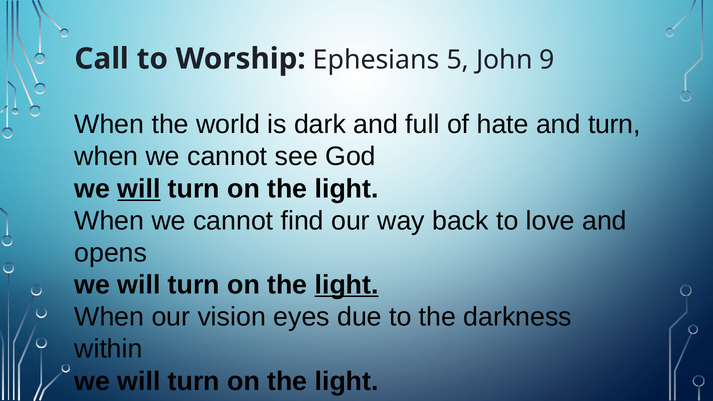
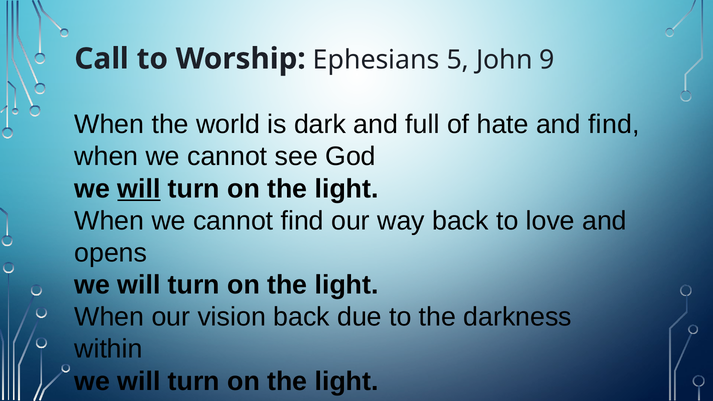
and turn: turn -> find
light at (347, 285) underline: present -> none
vision eyes: eyes -> back
